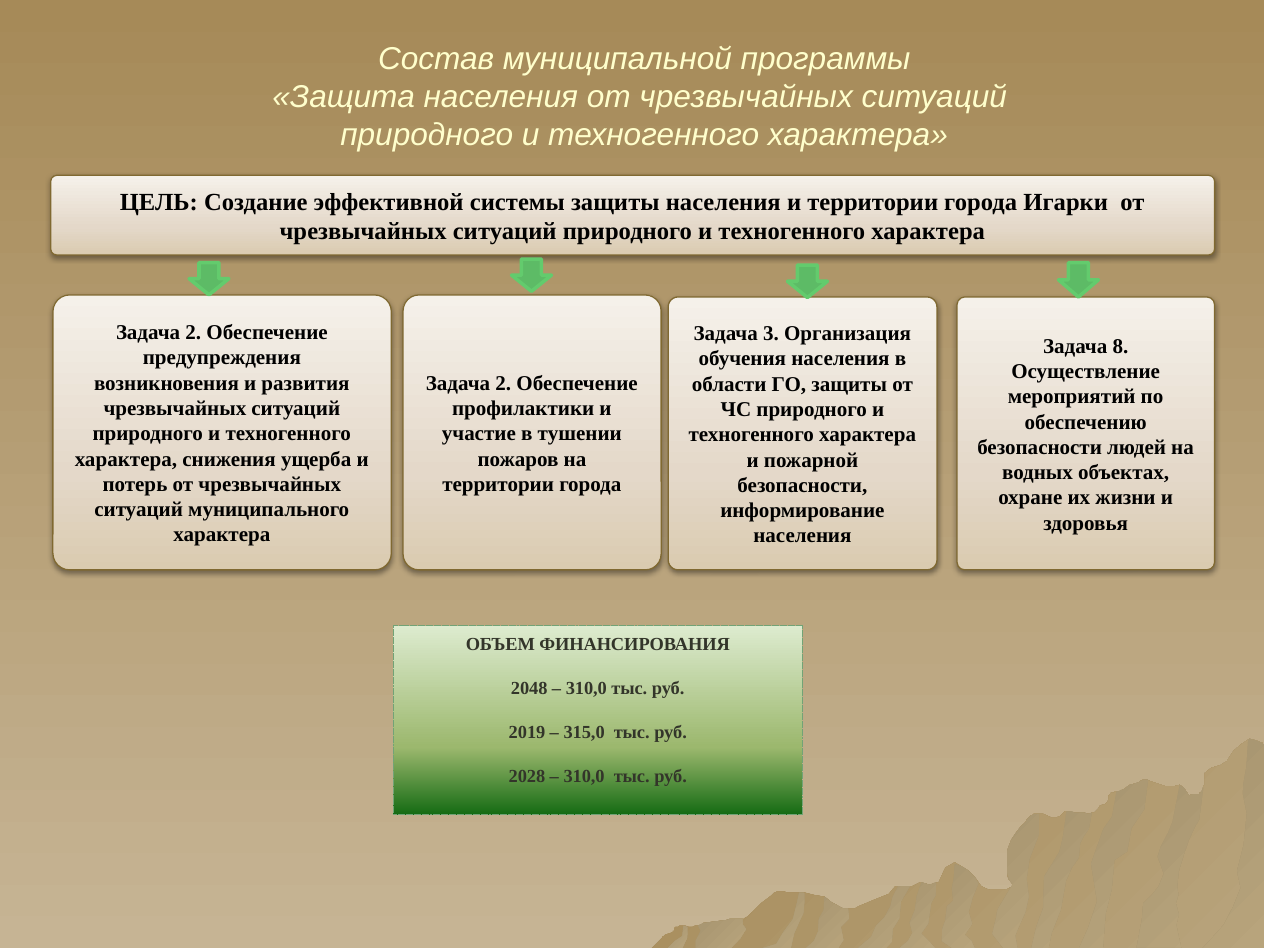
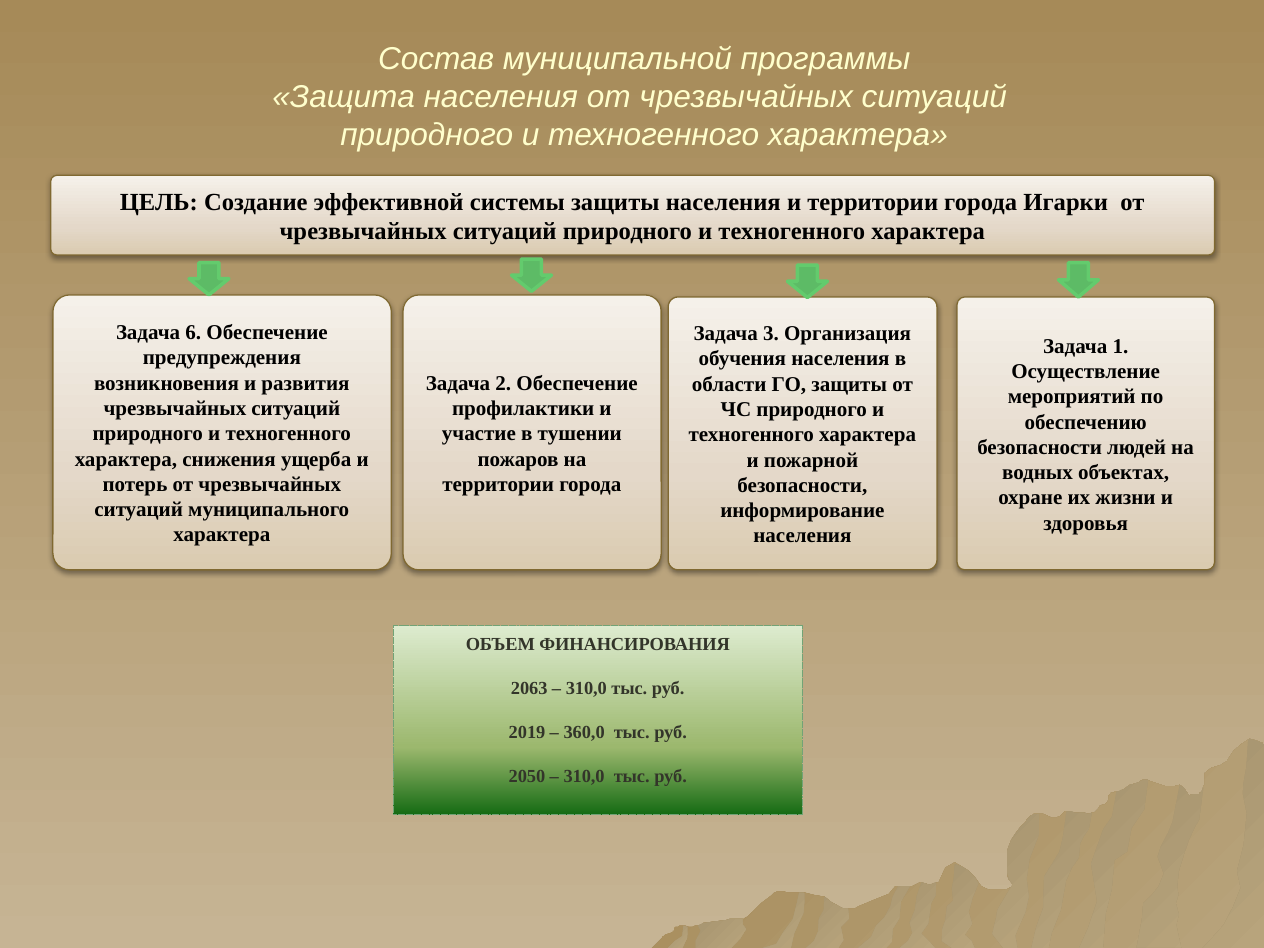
2 at (193, 333): 2 -> 6
8: 8 -> 1
2048: 2048 -> 2063
315,0: 315,0 -> 360,0
2028: 2028 -> 2050
